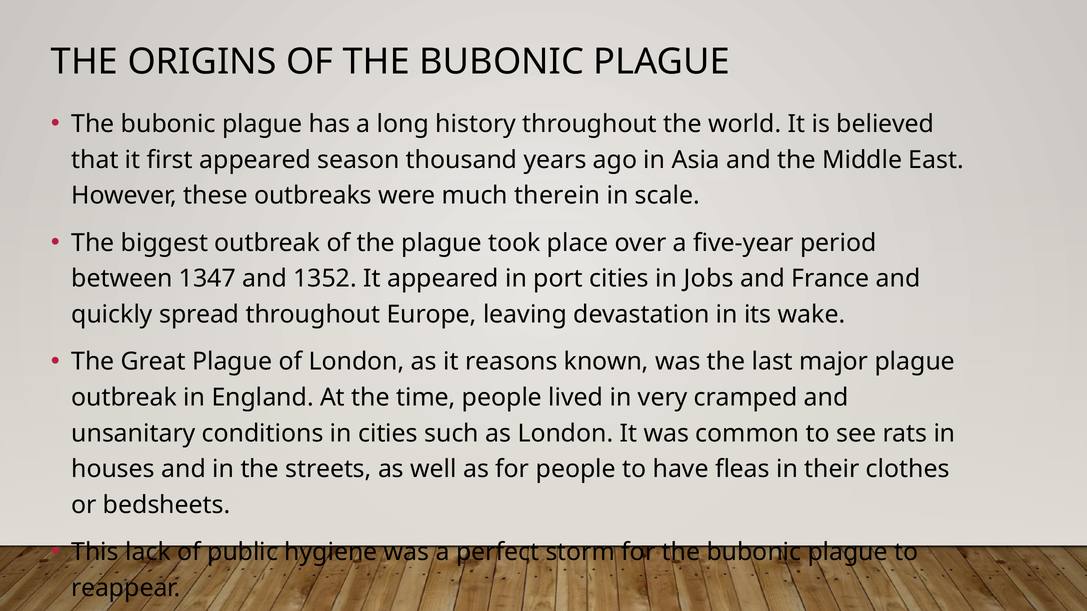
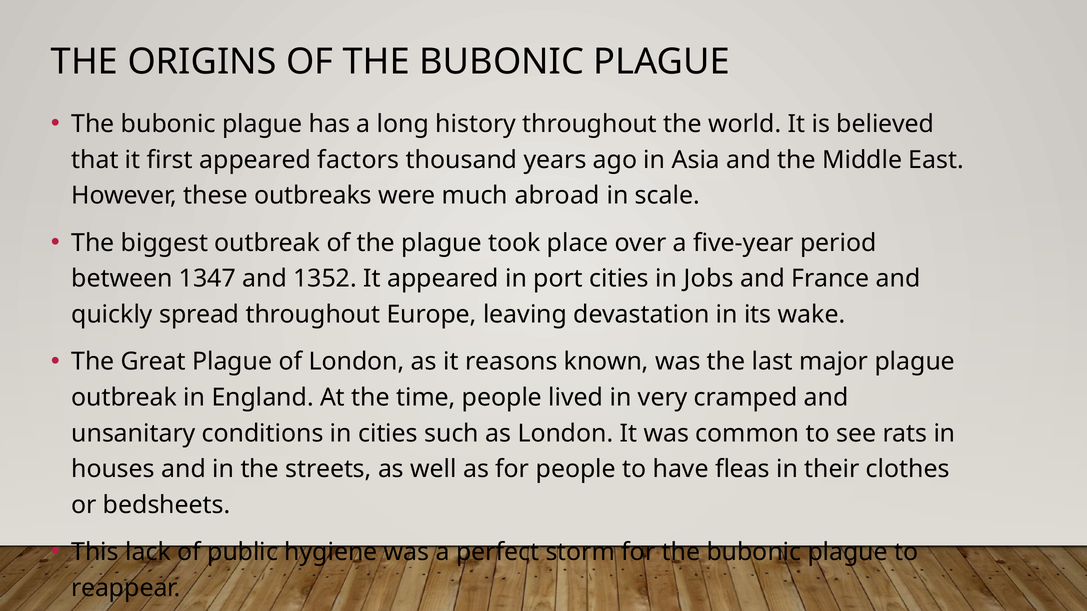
season: season -> factors
therein: therein -> abroad
